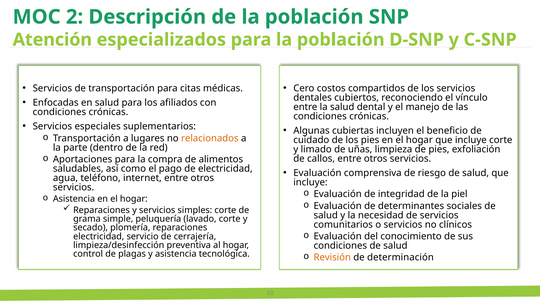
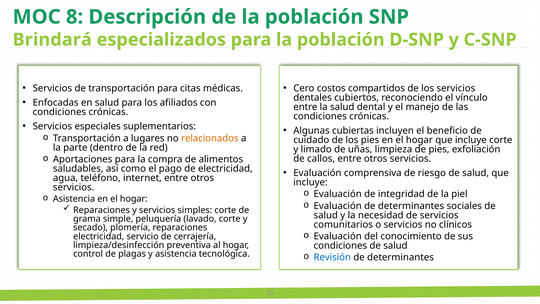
2: 2 -> 8
Atención: Atención -> Brindará
Revisión colour: orange -> blue
determinación at (400, 257): determinación -> determinantes
